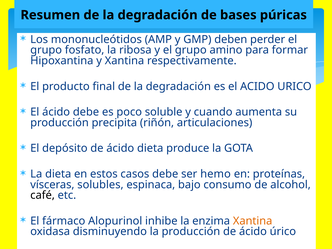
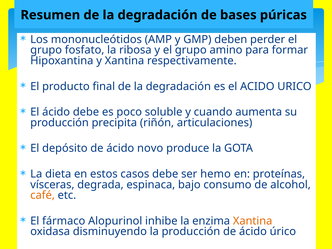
ácido dieta: dieta -> novo
solubles: solubles -> degrada
café colour: black -> orange
